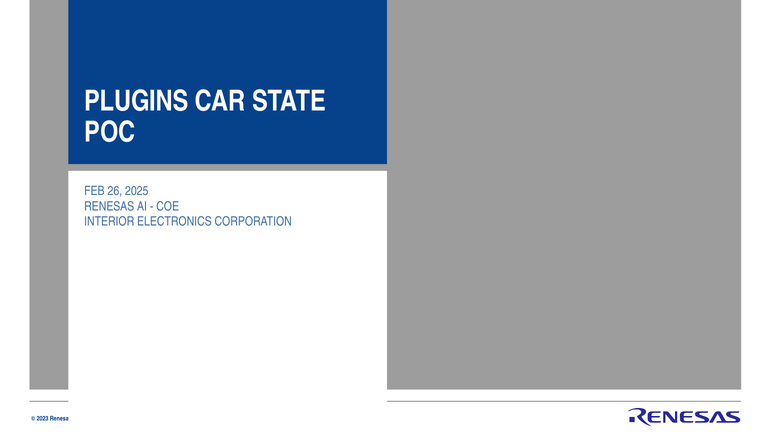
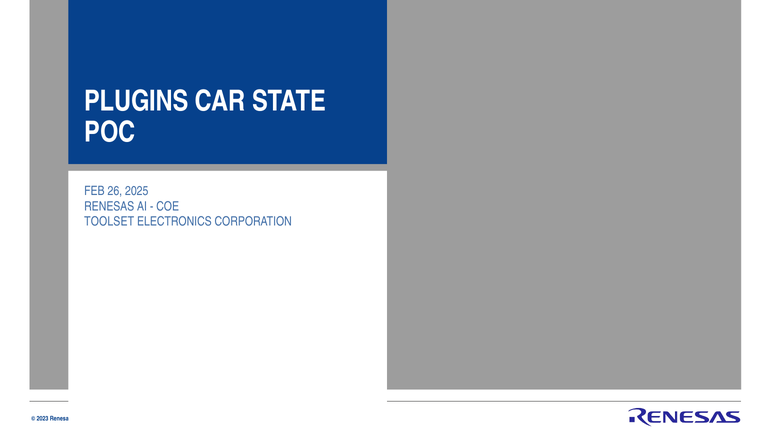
INTERIOR: INTERIOR -> TOOLSET
